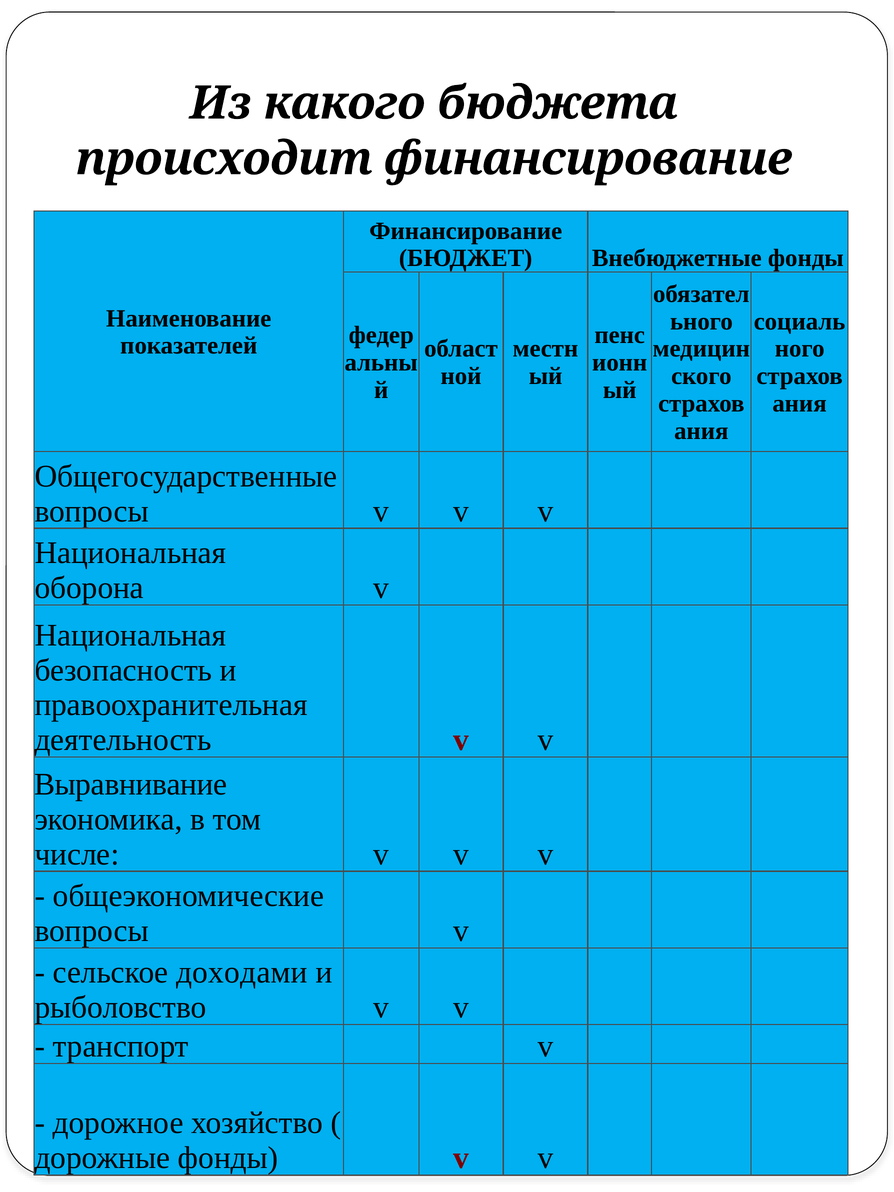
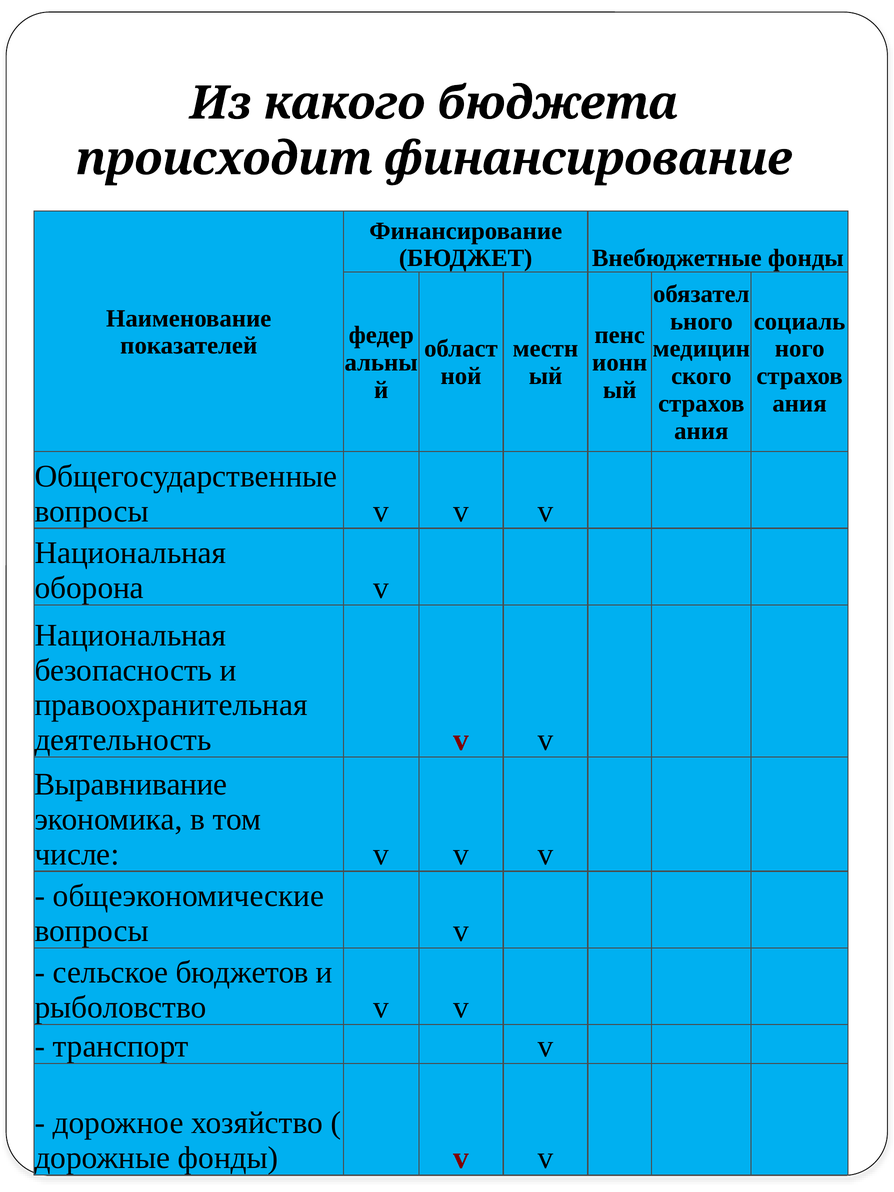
доходами: доходами -> бюджетов
